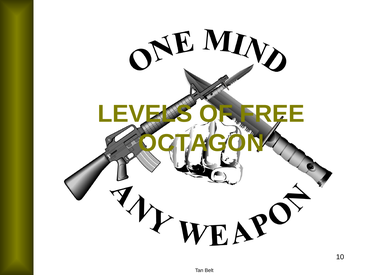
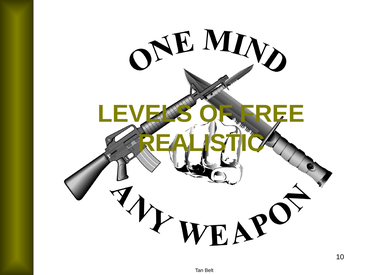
OCTAGON: OCTAGON -> REALISTIC
